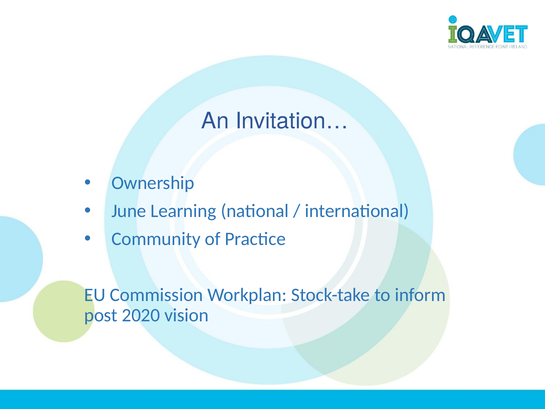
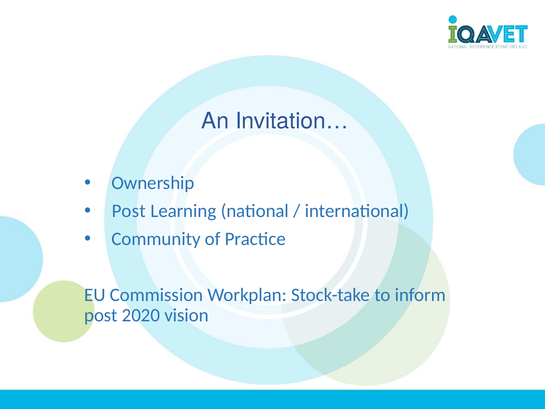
June at (129, 211): June -> Post
